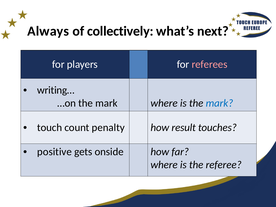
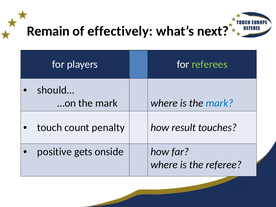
Always: Always -> Remain
collectively: collectively -> effectively
referees colour: pink -> light green
writing…: writing… -> should…
